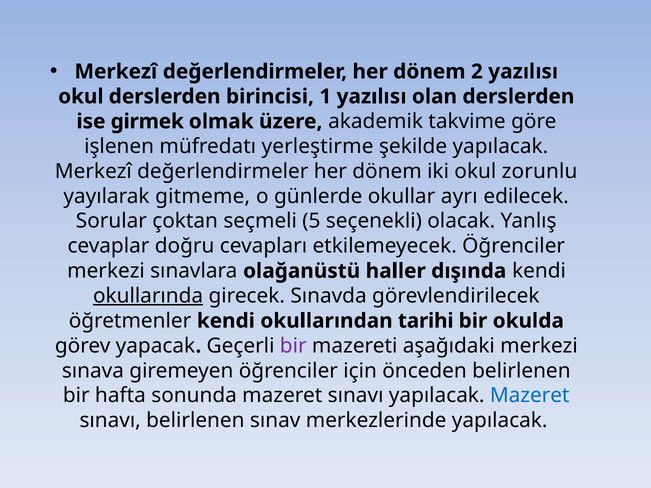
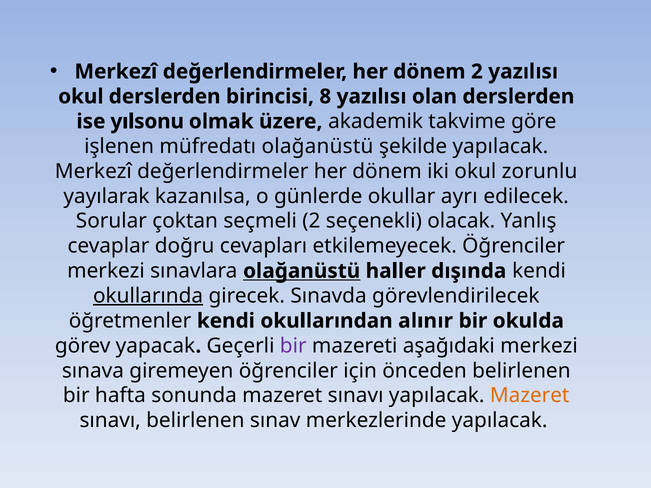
1: 1 -> 8
girmek: girmek -> yılsonu
müfredatı yerleştirme: yerleştirme -> olağanüstü
gitmeme: gitmeme -> kazanılsa
seçmeli 5: 5 -> 2
olağanüstü at (302, 271) underline: none -> present
tarihi: tarihi -> alınır
Mazeret at (530, 396) colour: blue -> orange
